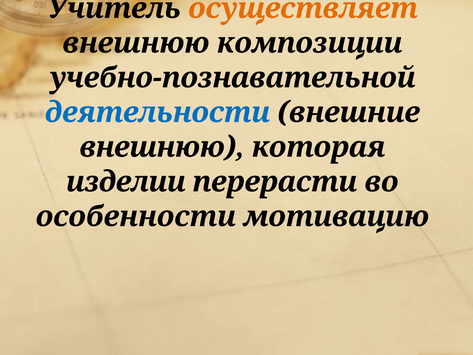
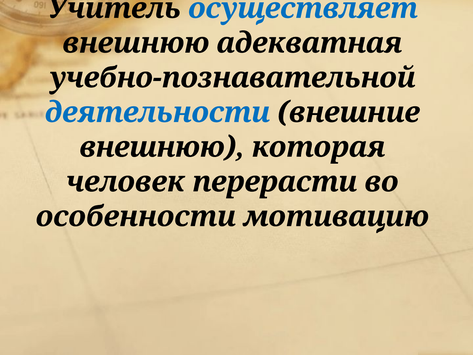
осуществляет colour: orange -> blue
композиции: композиции -> адекватная
изделии: изделии -> человек
